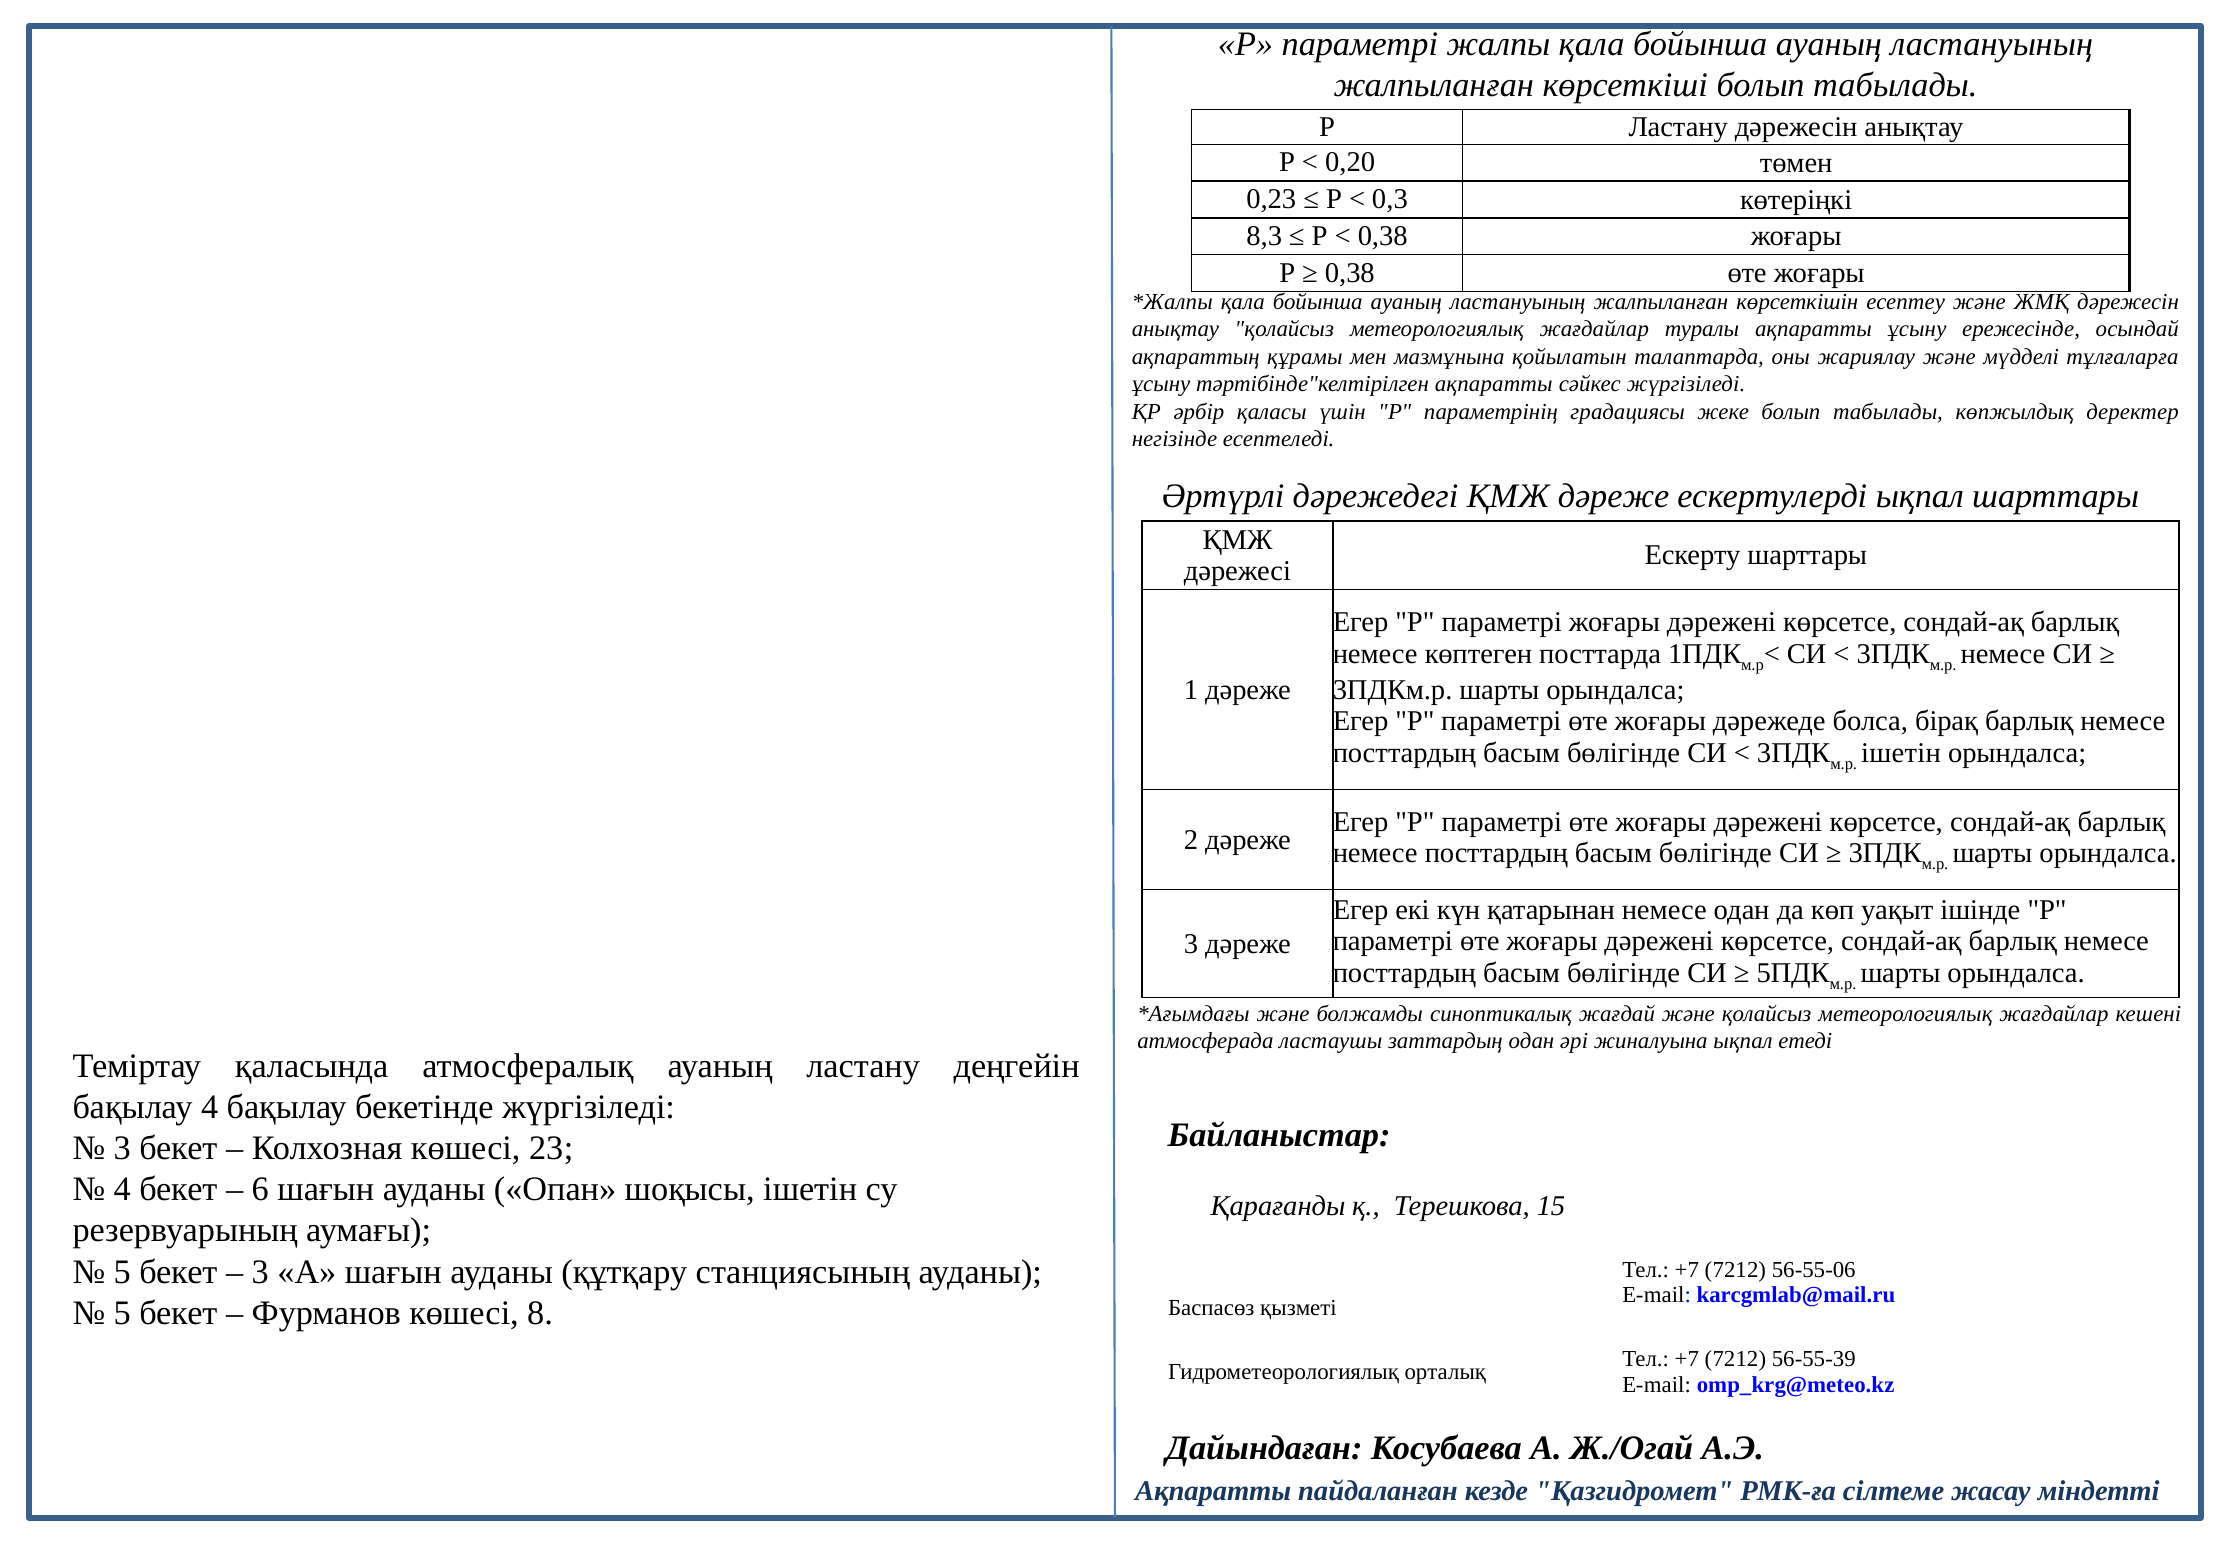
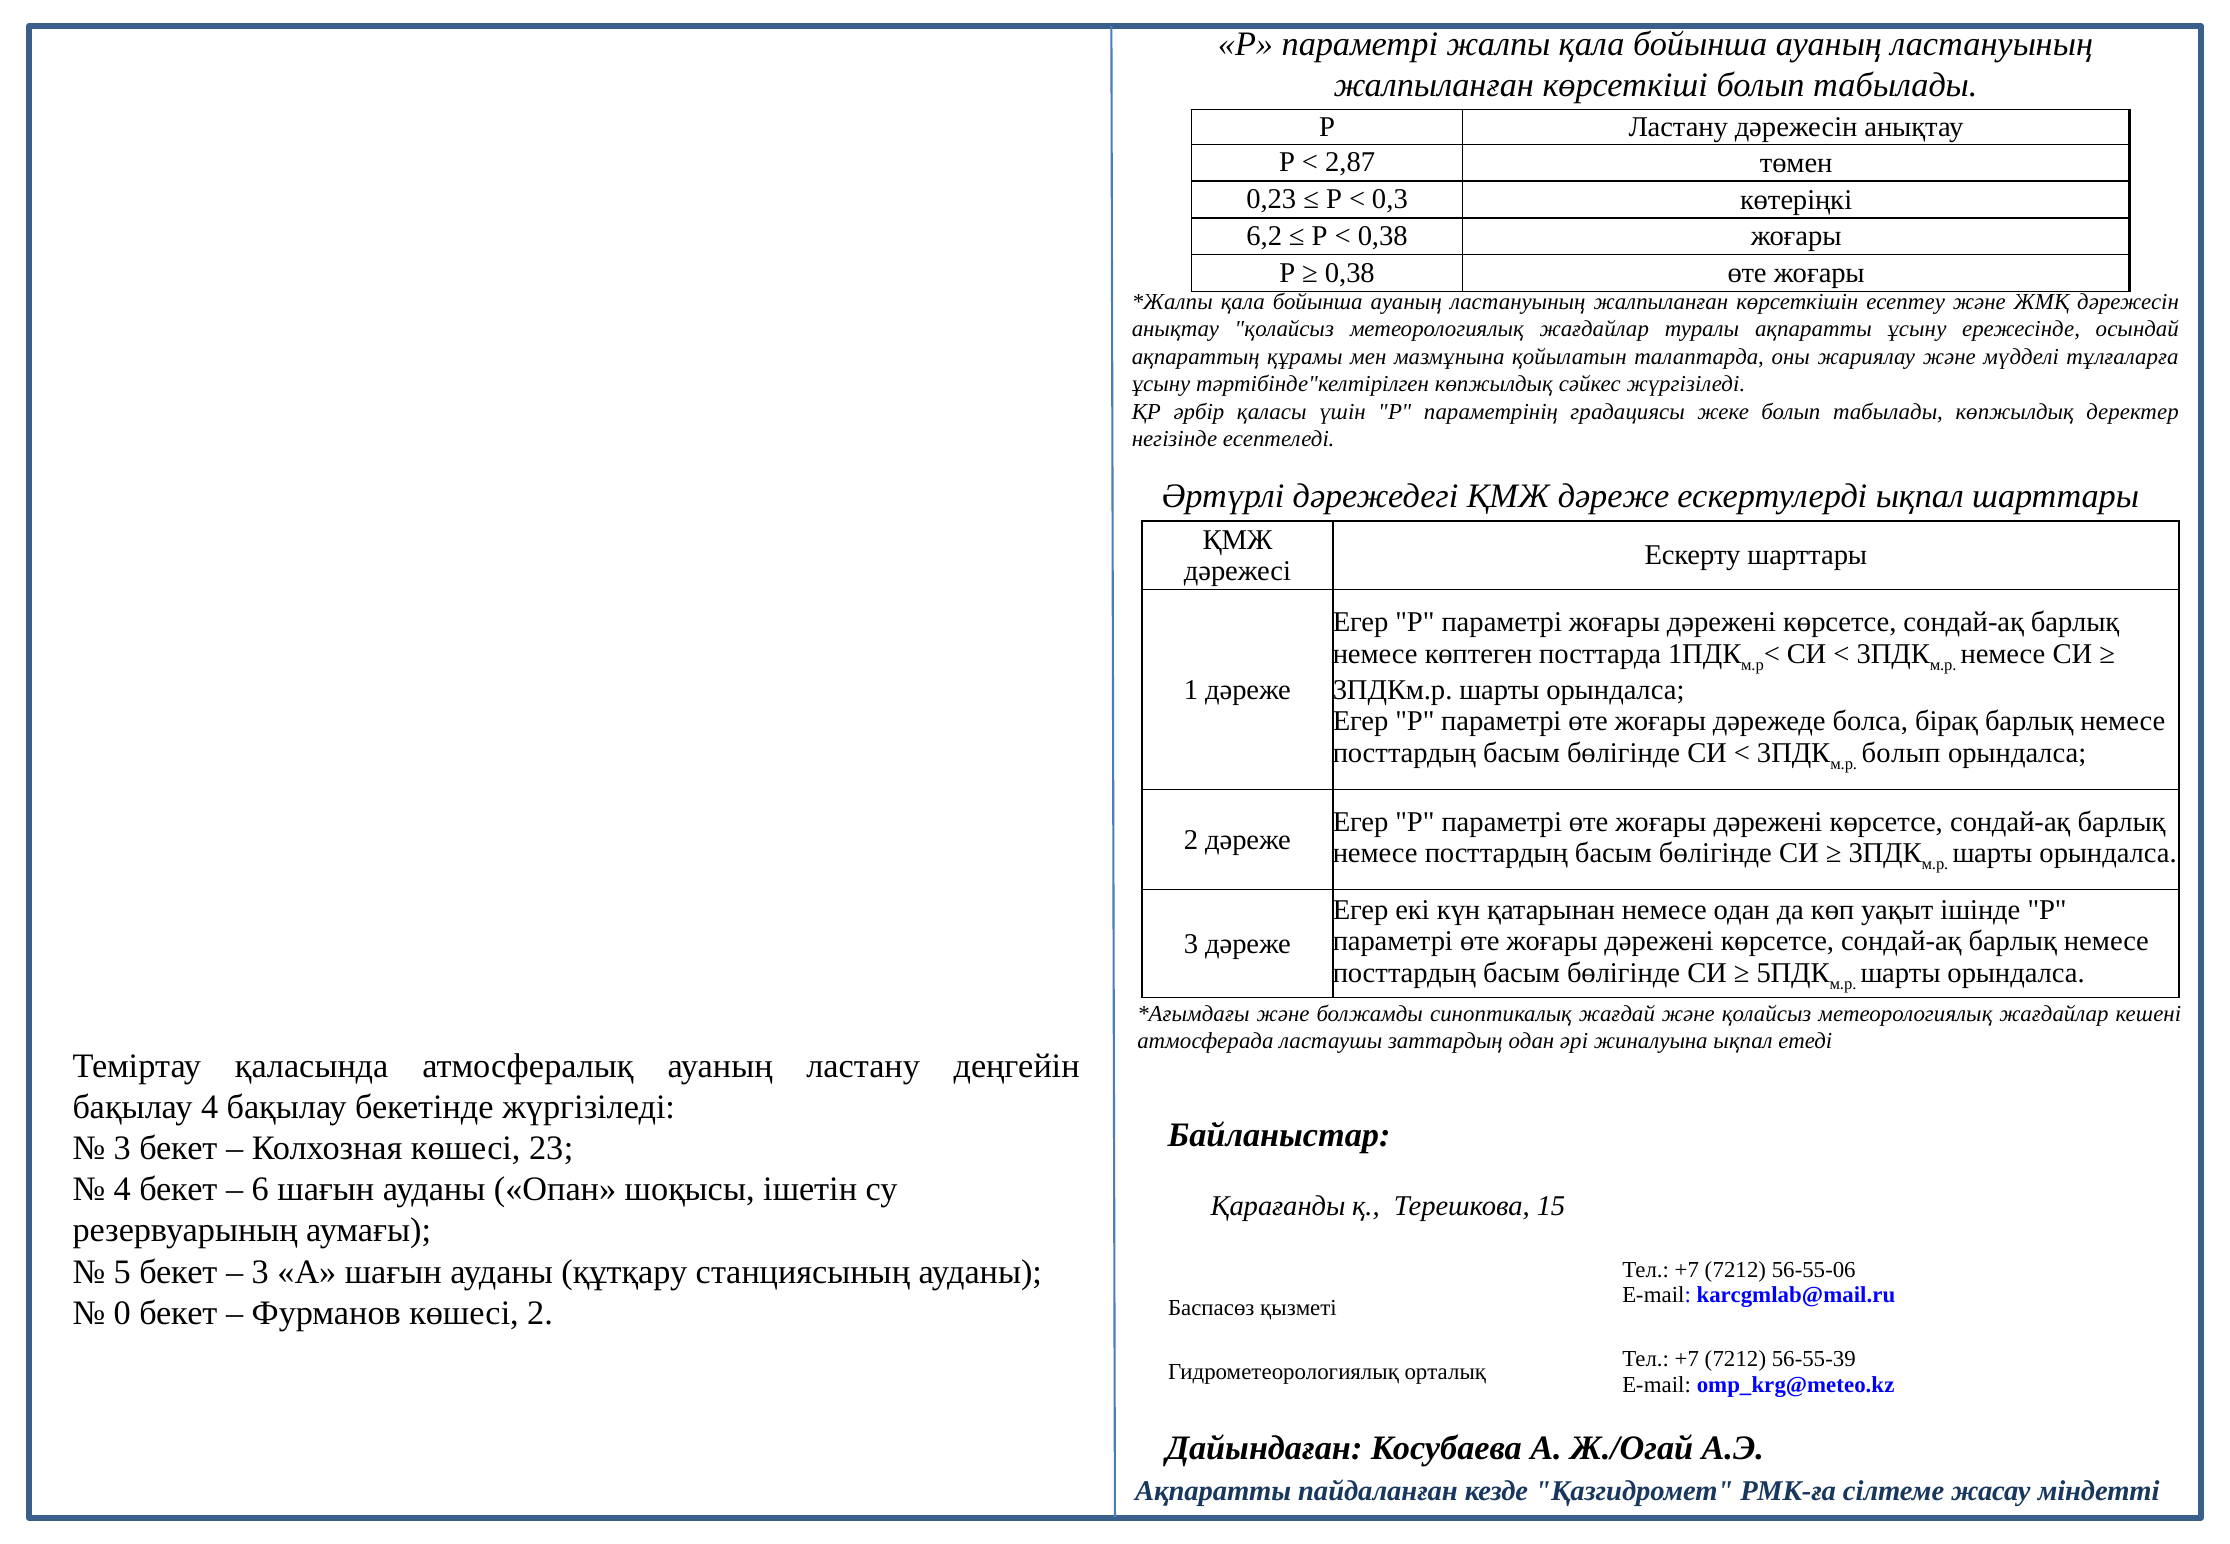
0,20: 0,20 -> 2,87
8,3: 8,3 -> 6,2
тәртібінде"келтірілген ақпаратты: ақпаратты -> көпжылдық
ішетін at (1901, 753): ішетін -> болып
5 at (122, 1313): 5 -> 0
көшесі 8: 8 -> 2
